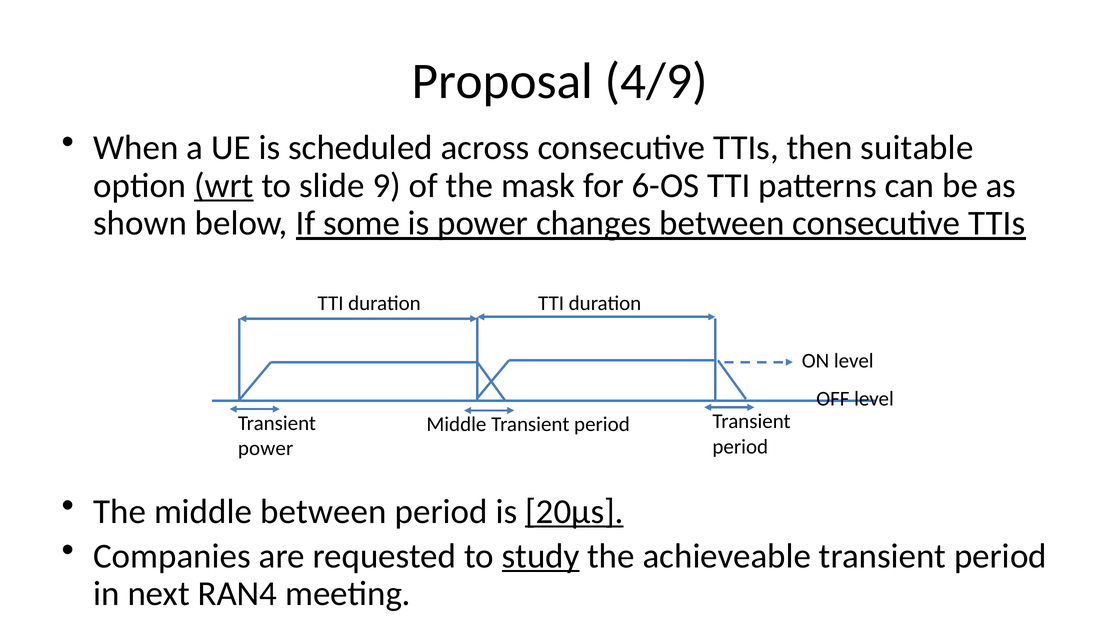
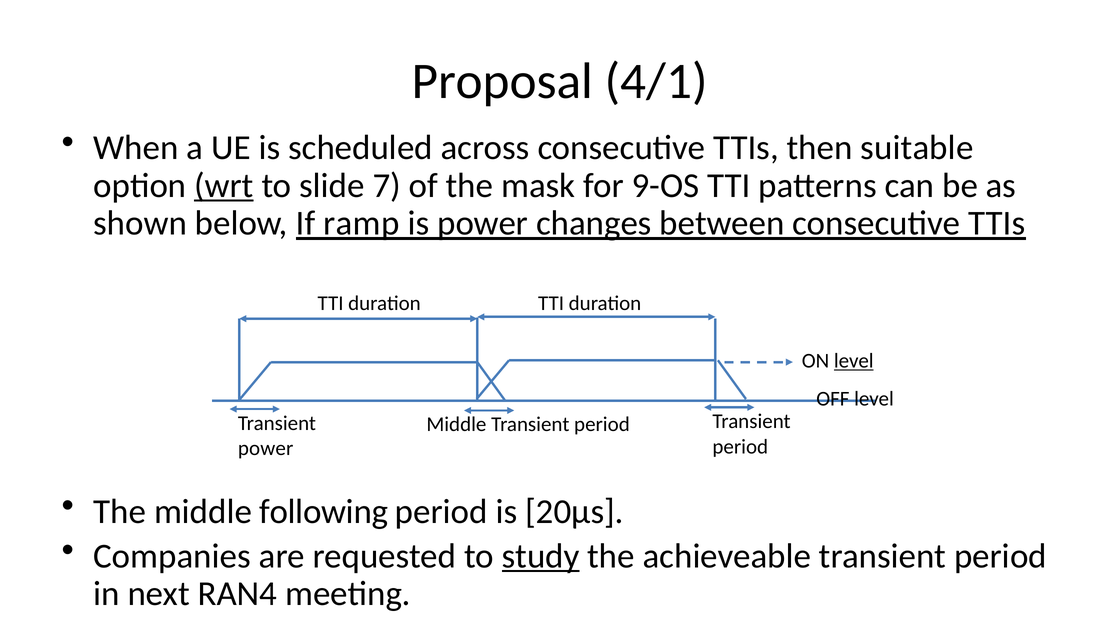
4/9: 4/9 -> 4/1
9: 9 -> 7
6-OS: 6-OS -> 9-OS
some: some -> ramp
level at (854, 361) underline: none -> present
middle between: between -> following
20µs underline: present -> none
